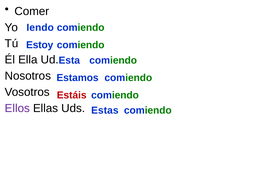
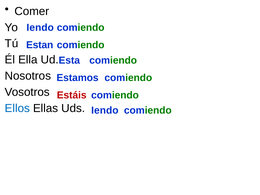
Estoy: Estoy -> Estan
Ellos colour: purple -> blue
Estas at (105, 110): Estas -> Iendo
